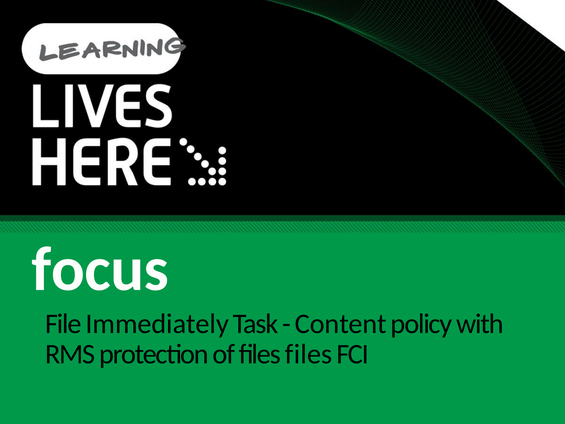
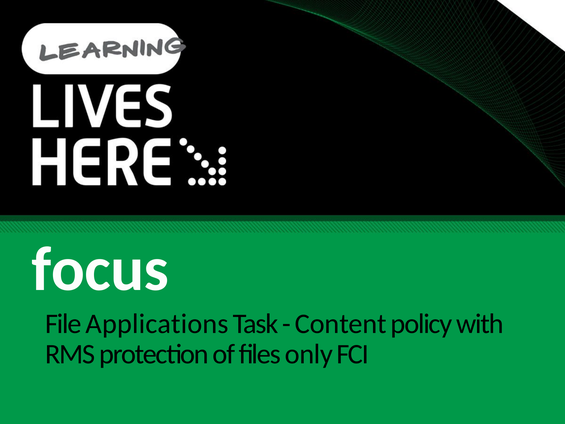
Immediately: Immediately -> Applications
files files: files -> only
